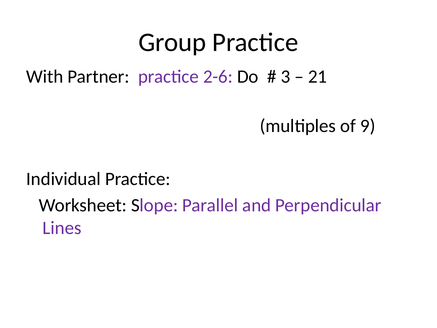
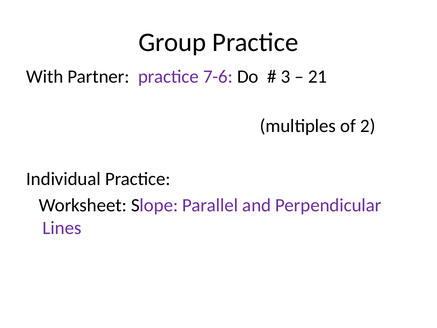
2-6: 2-6 -> 7-6
9: 9 -> 2
